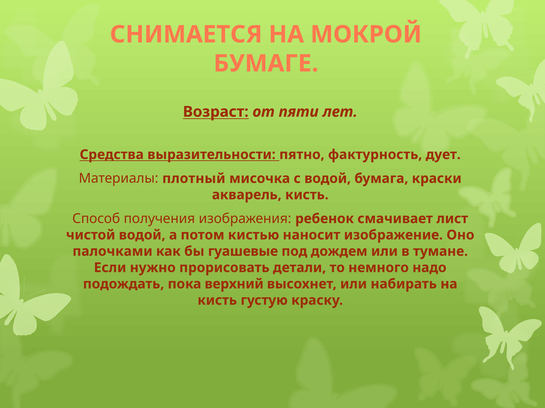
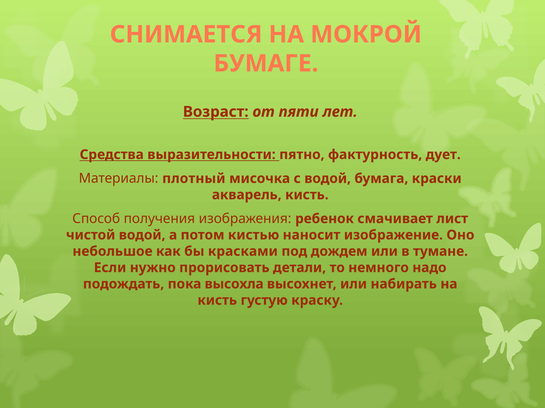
палочками: палочками -> небольшое
гуашевые: гуашевые -> красками
верхний: верхний -> высохла
